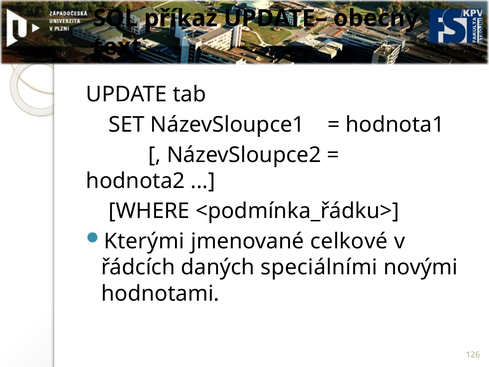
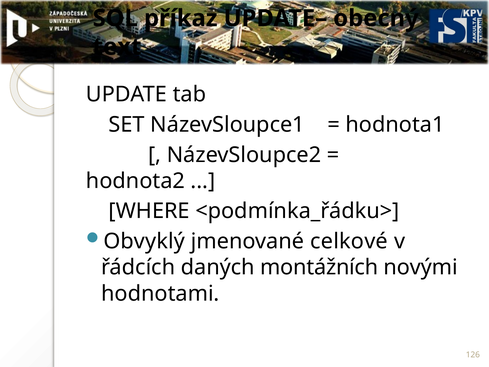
Kterými: Kterými -> Obvyklý
speciálními: speciálními -> montážních
